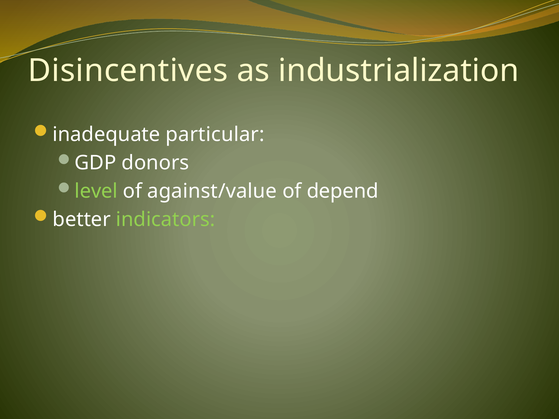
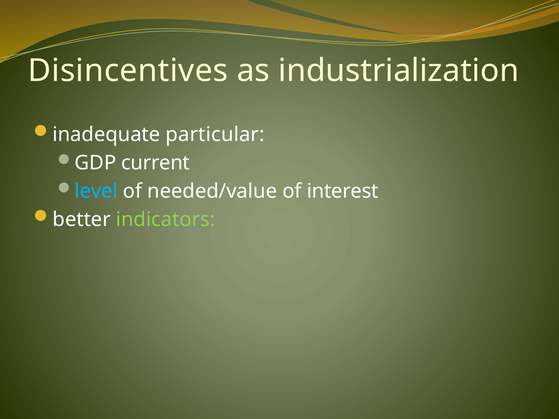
donors: donors -> current
level colour: light green -> light blue
against/value: against/value -> needed/value
depend: depend -> interest
